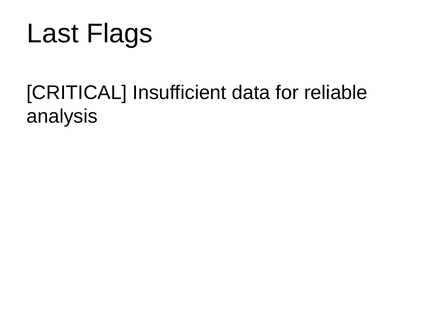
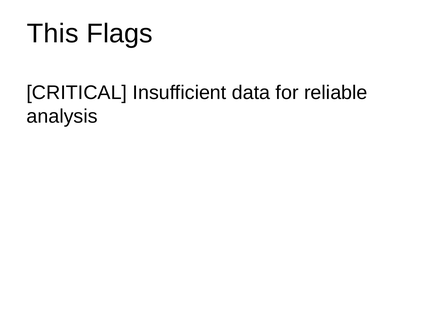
Last: Last -> This
